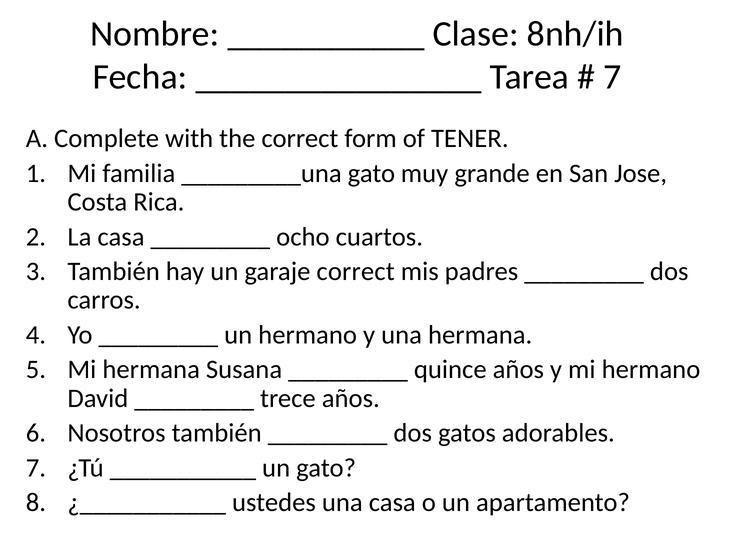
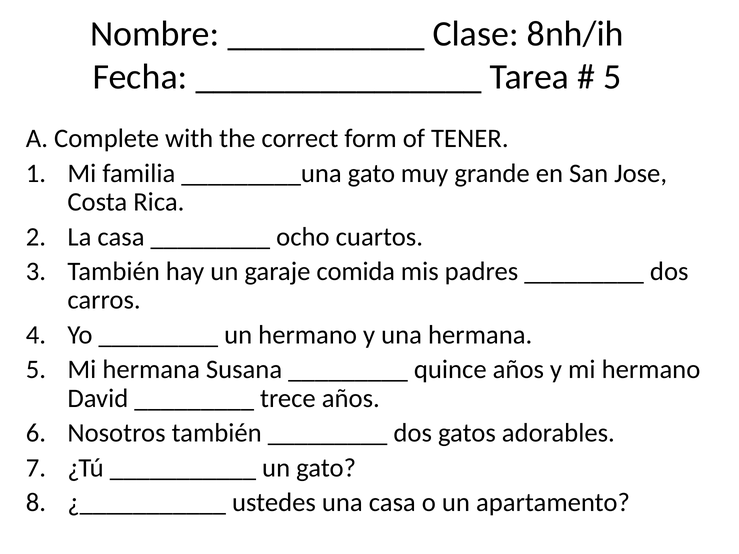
7 at (612, 77): 7 -> 5
garaje correct: correct -> comida
